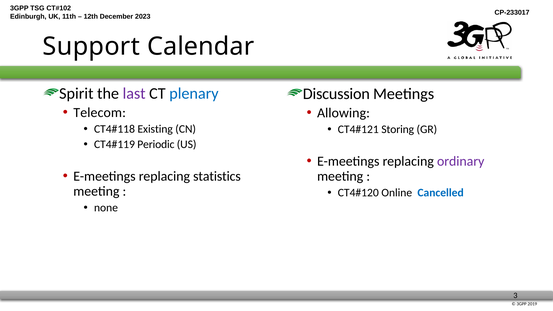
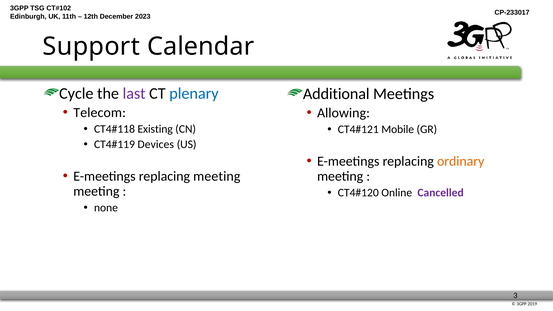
Spirit: Spirit -> Cycle
Discussion: Discussion -> Additional
Storing: Storing -> Mobile
Periodic: Periodic -> Devices
ordinary colour: purple -> orange
replacing statistics: statistics -> meeting
Cancelled colour: blue -> purple
